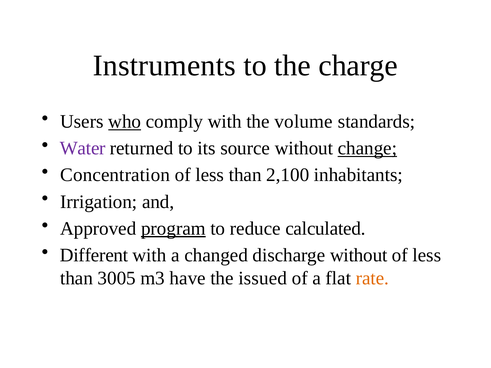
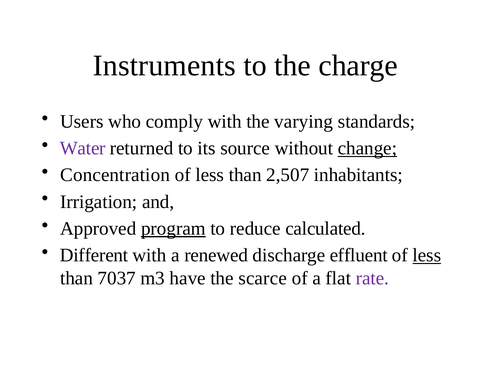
who underline: present -> none
volume: volume -> varying
2,100: 2,100 -> 2,507
changed: changed -> renewed
discharge without: without -> effluent
less at (427, 255) underline: none -> present
3005: 3005 -> 7037
issued: issued -> scarce
rate colour: orange -> purple
